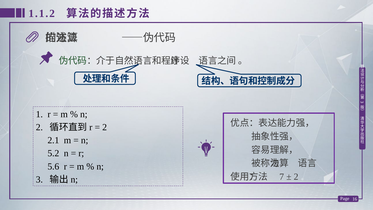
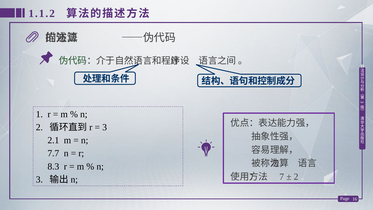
2 at (105, 127): 2 -> 3
5.2: 5.2 -> 7.7
5.6: 5.6 -> 8.3
